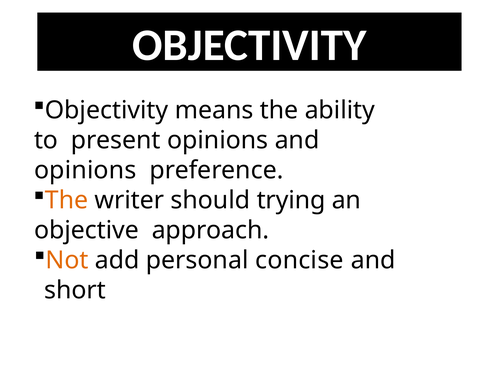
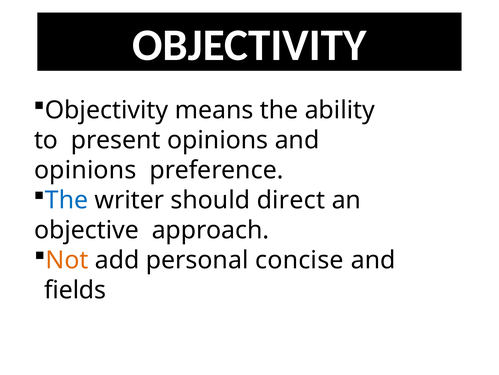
The at (67, 200) colour: orange -> blue
trying: trying -> direct
short: short -> fields
